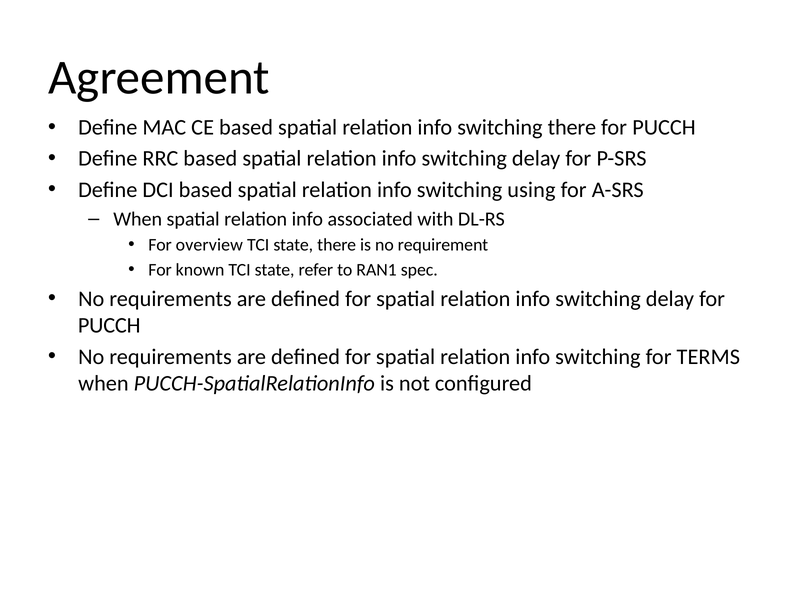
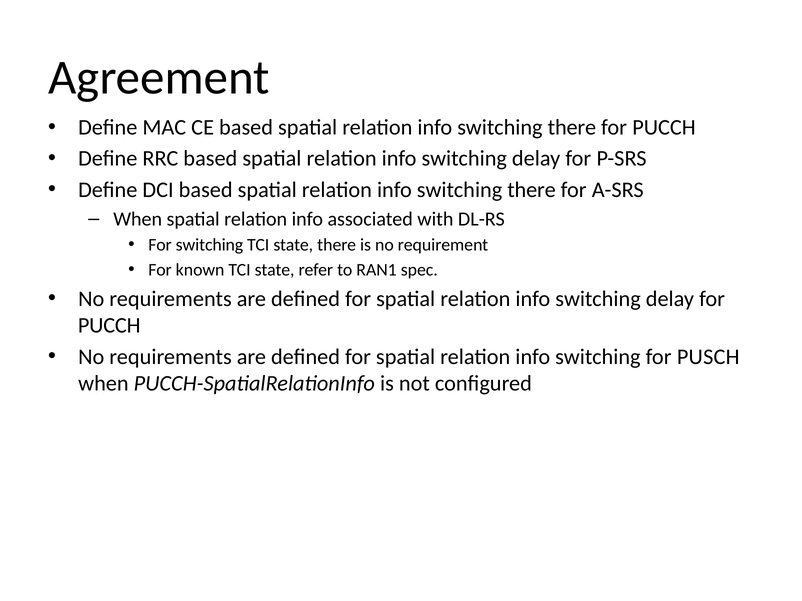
using at (531, 190): using -> there
For overview: overview -> switching
TERMS: TERMS -> PUSCH
